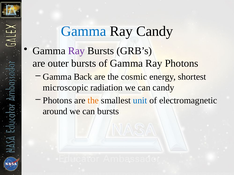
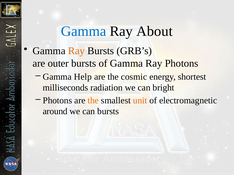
Ray Candy: Candy -> About
Ray at (76, 51) colour: purple -> orange
Back: Back -> Help
microscopic: microscopic -> milliseconds
can candy: candy -> bright
unit colour: blue -> orange
